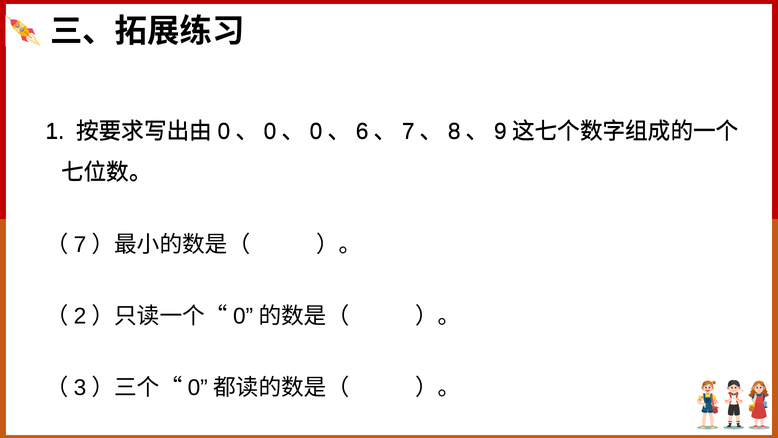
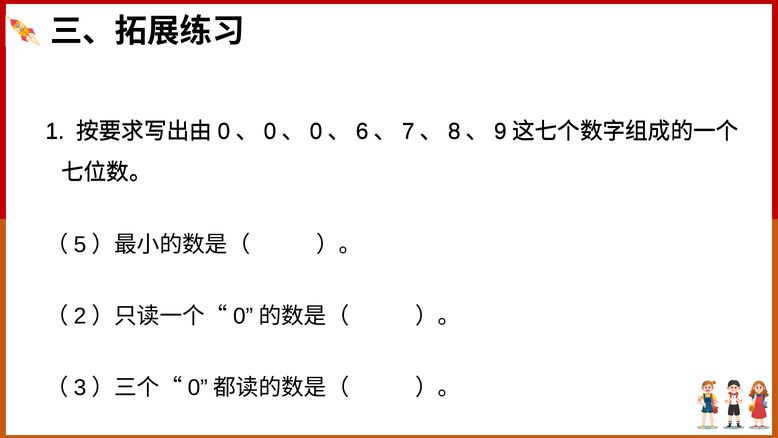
7 at (80, 244): 7 -> 5
